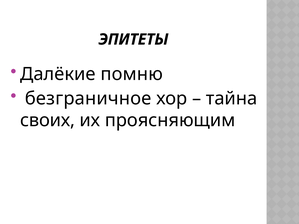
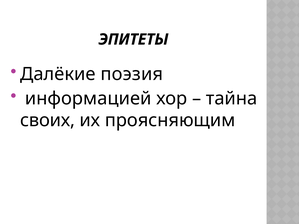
помню: помню -> поэзия
безграничное: безграничное -> информацией
